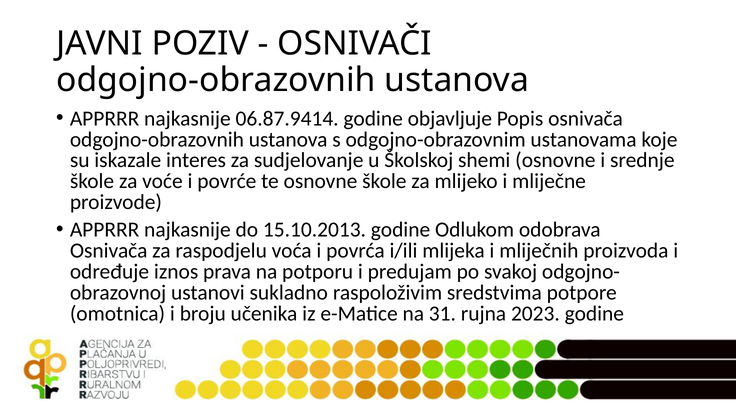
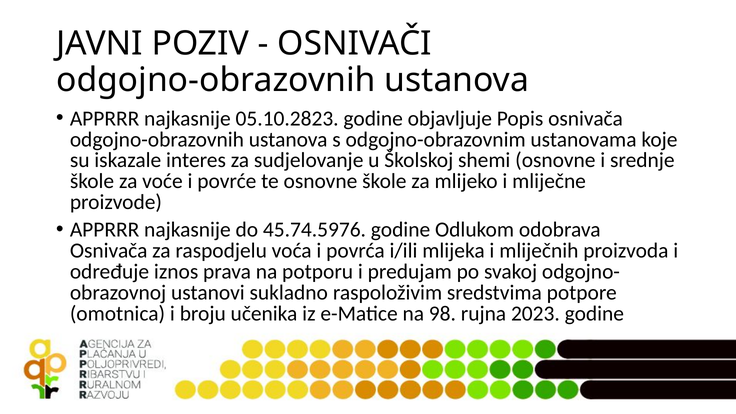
06.87.9414: 06.87.9414 -> 05.10.2823
15.10.2013: 15.10.2013 -> 45.74.5976
31: 31 -> 98
